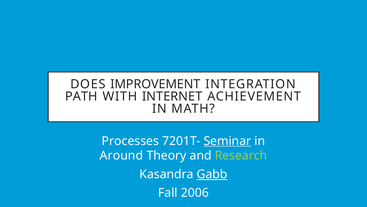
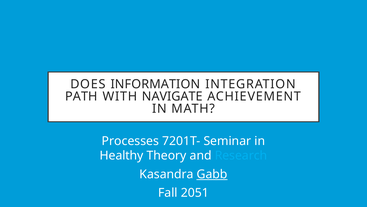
IMPROVEMENT: IMPROVEMENT -> INFORMATION
INTERNET: INTERNET -> NAVIGATE
Seminar underline: present -> none
Around: Around -> Healthy
Research colour: light green -> light blue
2006: 2006 -> 2051
